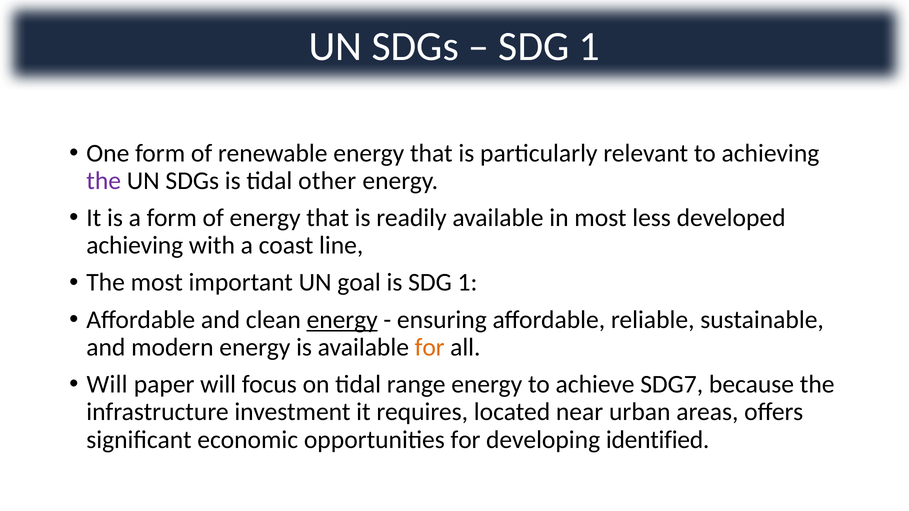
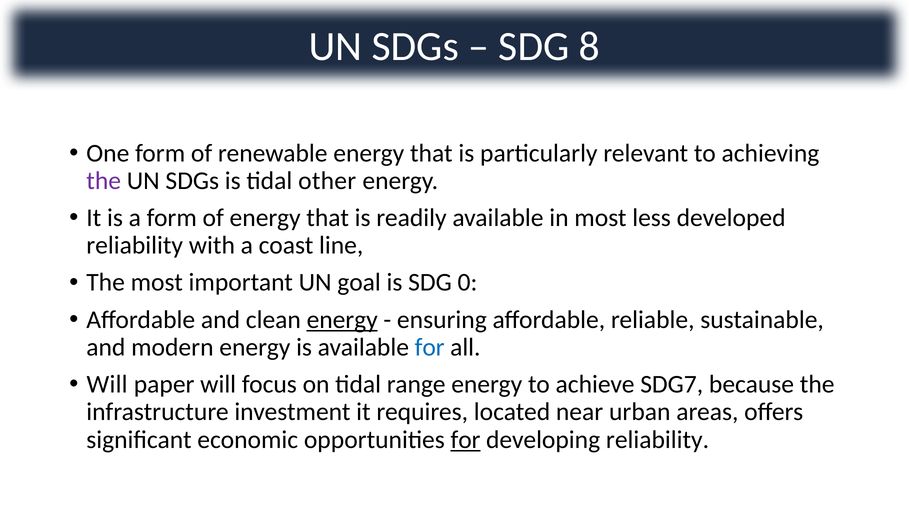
1 at (589, 46): 1 -> 8
achieving at (135, 246): achieving -> reliability
is SDG 1: 1 -> 0
for at (430, 347) colour: orange -> blue
for at (466, 440) underline: none -> present
developing identified: identified -> reliability
